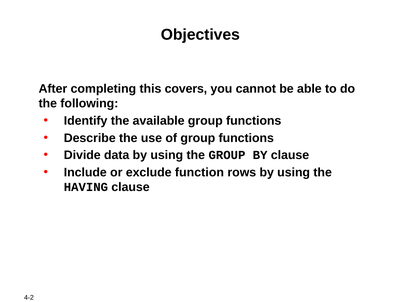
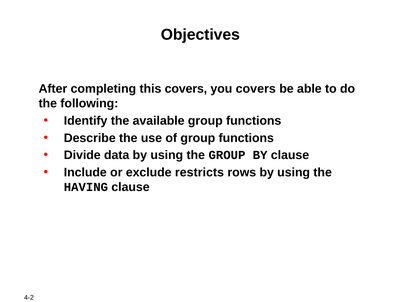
you cannot: cannot -> covers
function: function -> restricts
